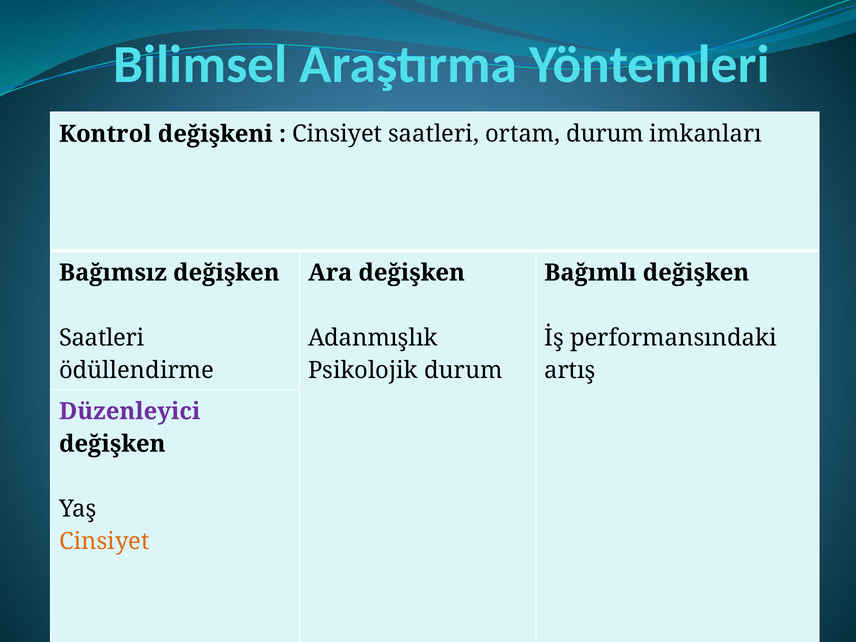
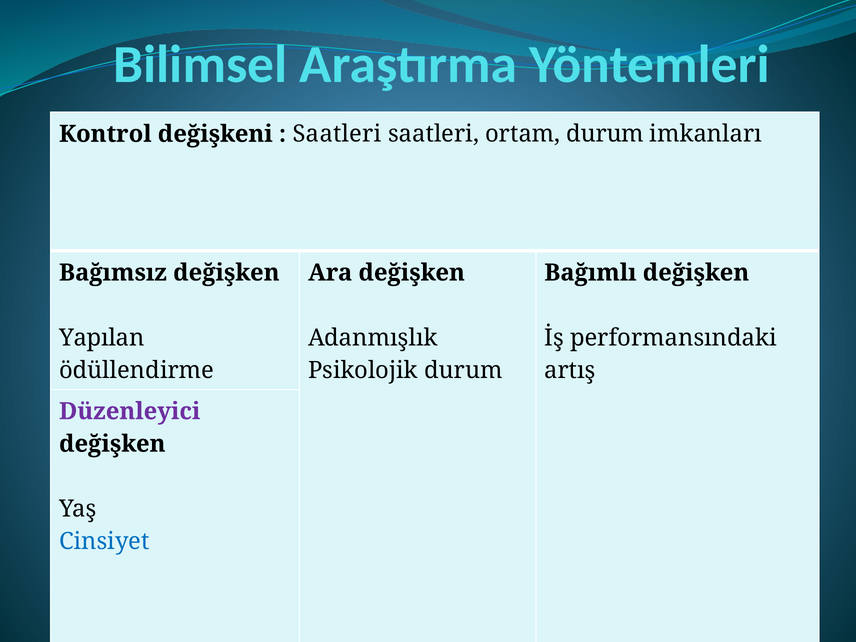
Cinsiyet at (337, 134): Cinsiyet -> Saatleri
Saatleri at (102, 338): Saatleri -> Yapılan
Cinsiyet at (104, 541) colour: orange -> blue
